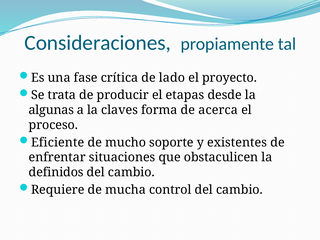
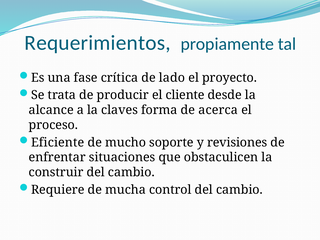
Consideraciones: Consideraciones -> Requerimientos
etapas: etapas -> cliente
algunas: algunas -> alcance
existentes: existentes -> revisiones
definidos: definidos -> construir
